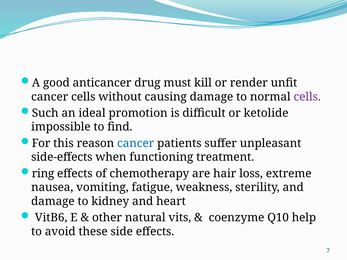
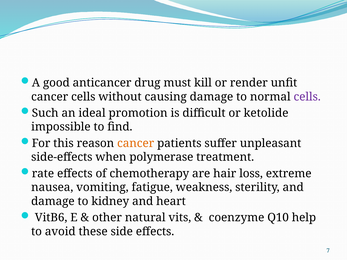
cancer at (136, 143) colour: blue -> orange
functioning: functioning -> polymerase
ring: ring -> rate
